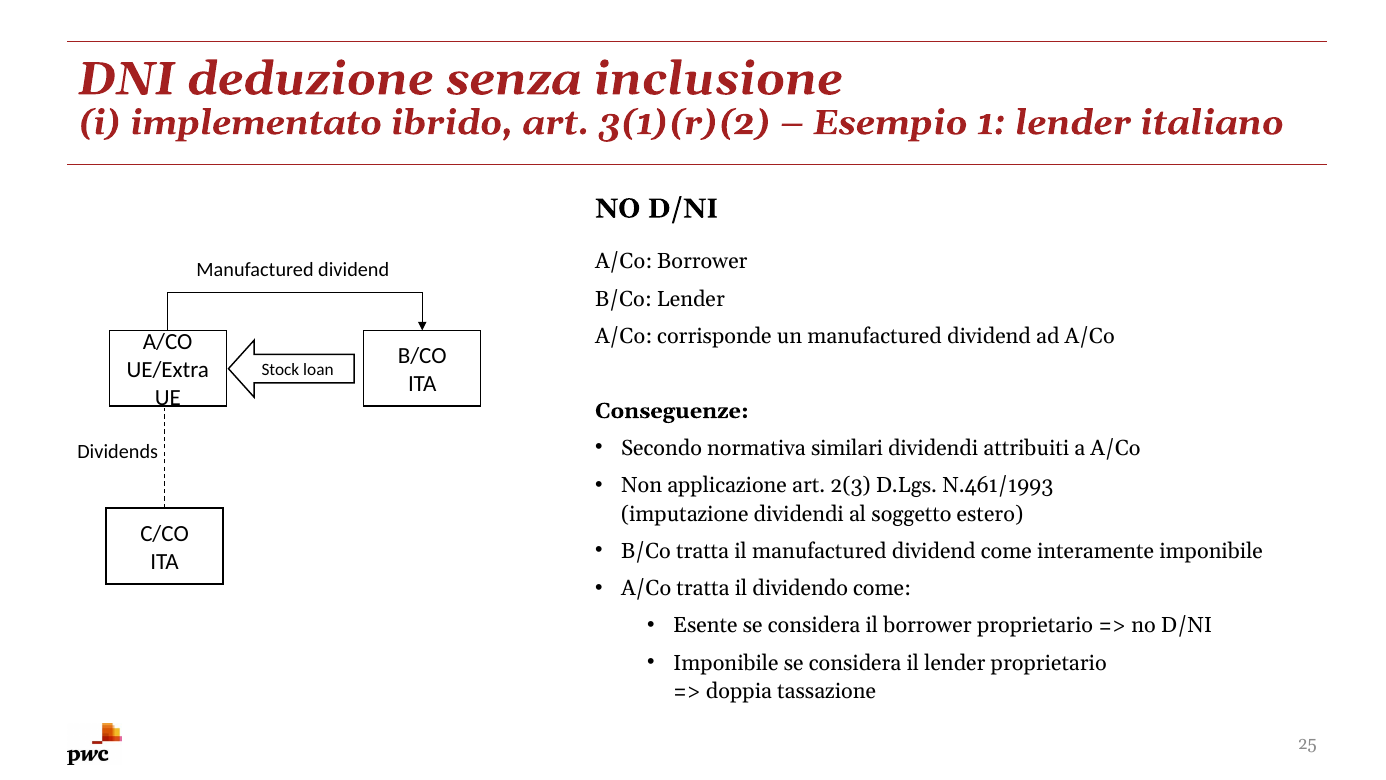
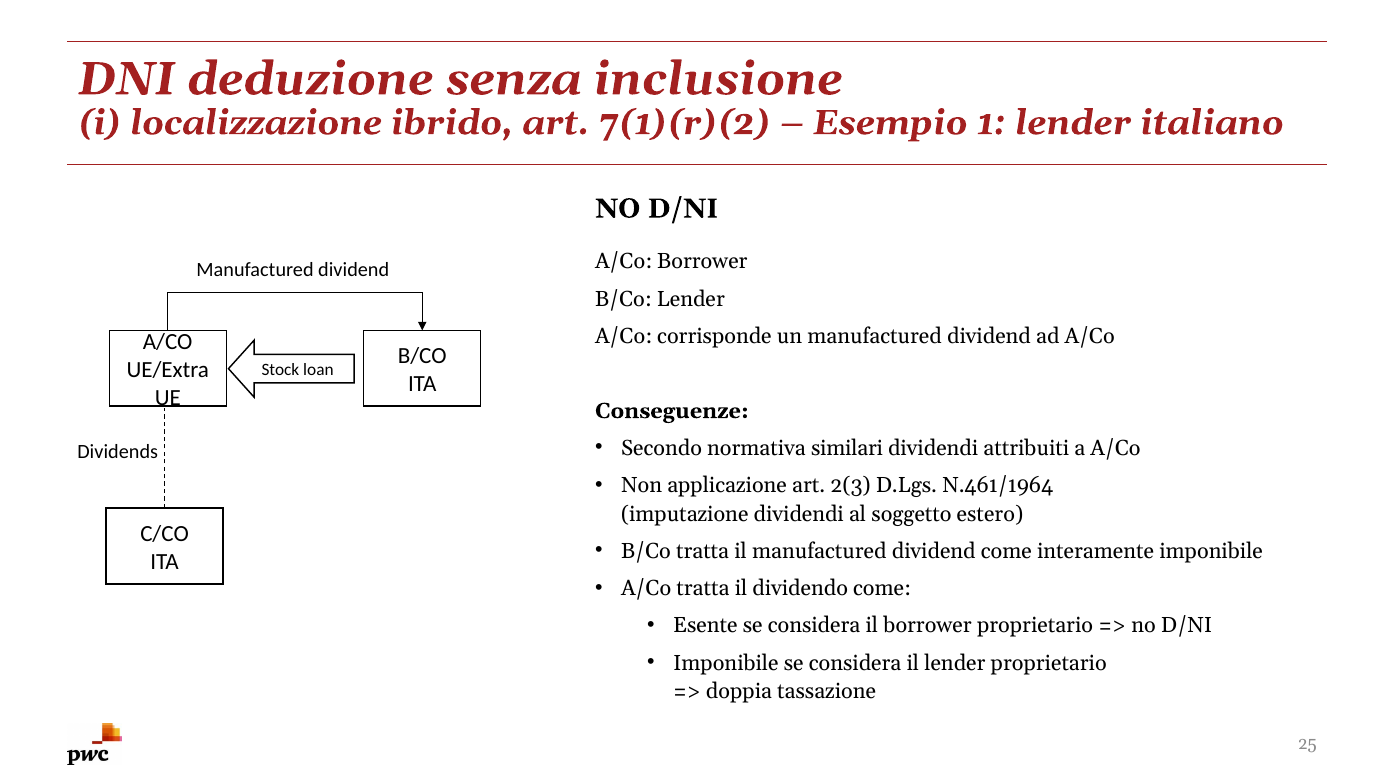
implementato: implementato -> localizzazione
3(1)(r)(2: 3(1)(r)(2 -> 7(1)(r)(2
N.461/1993: N.461/1993 -> N.461/1964
